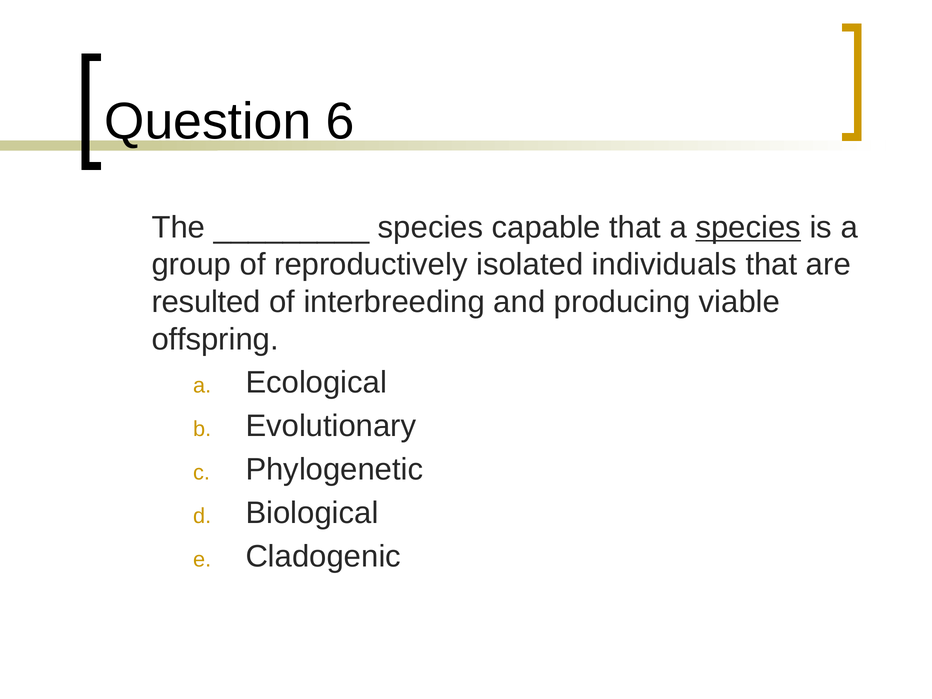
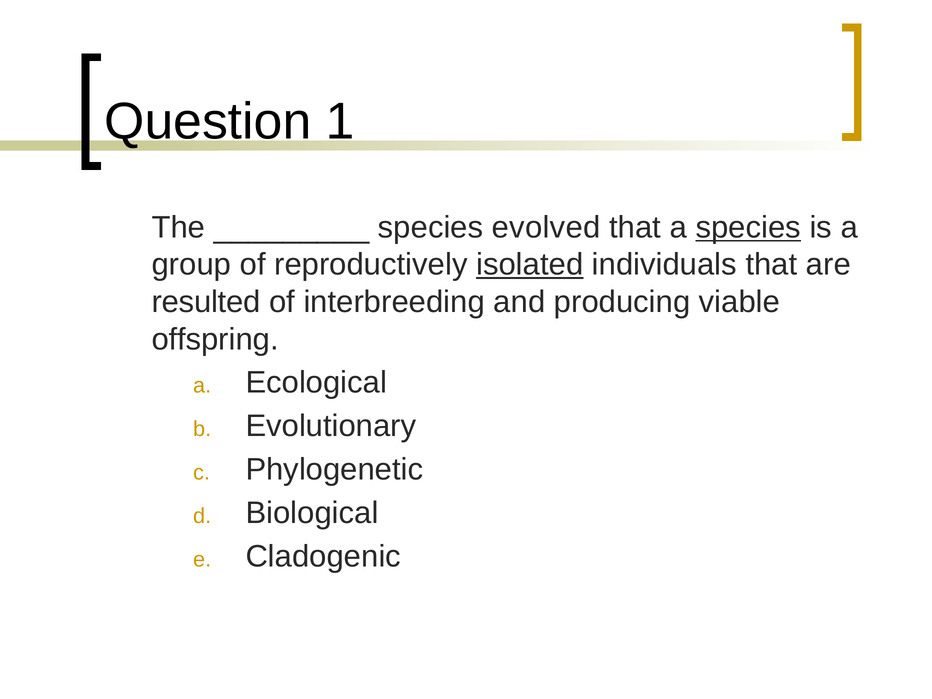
6: 6 -> 1
capable: capable -> evolved
isolated underline: none -> present
